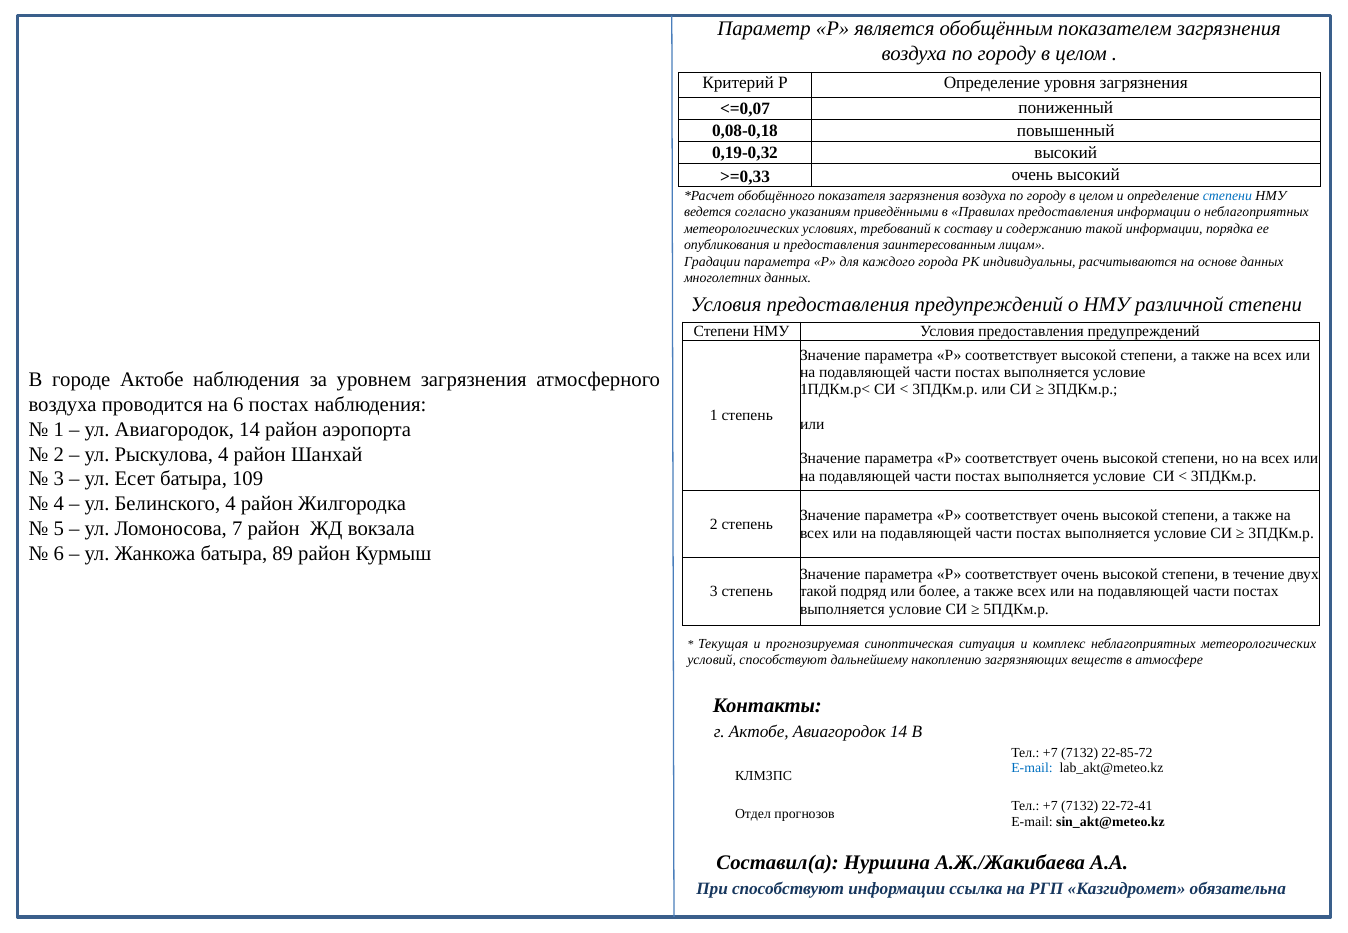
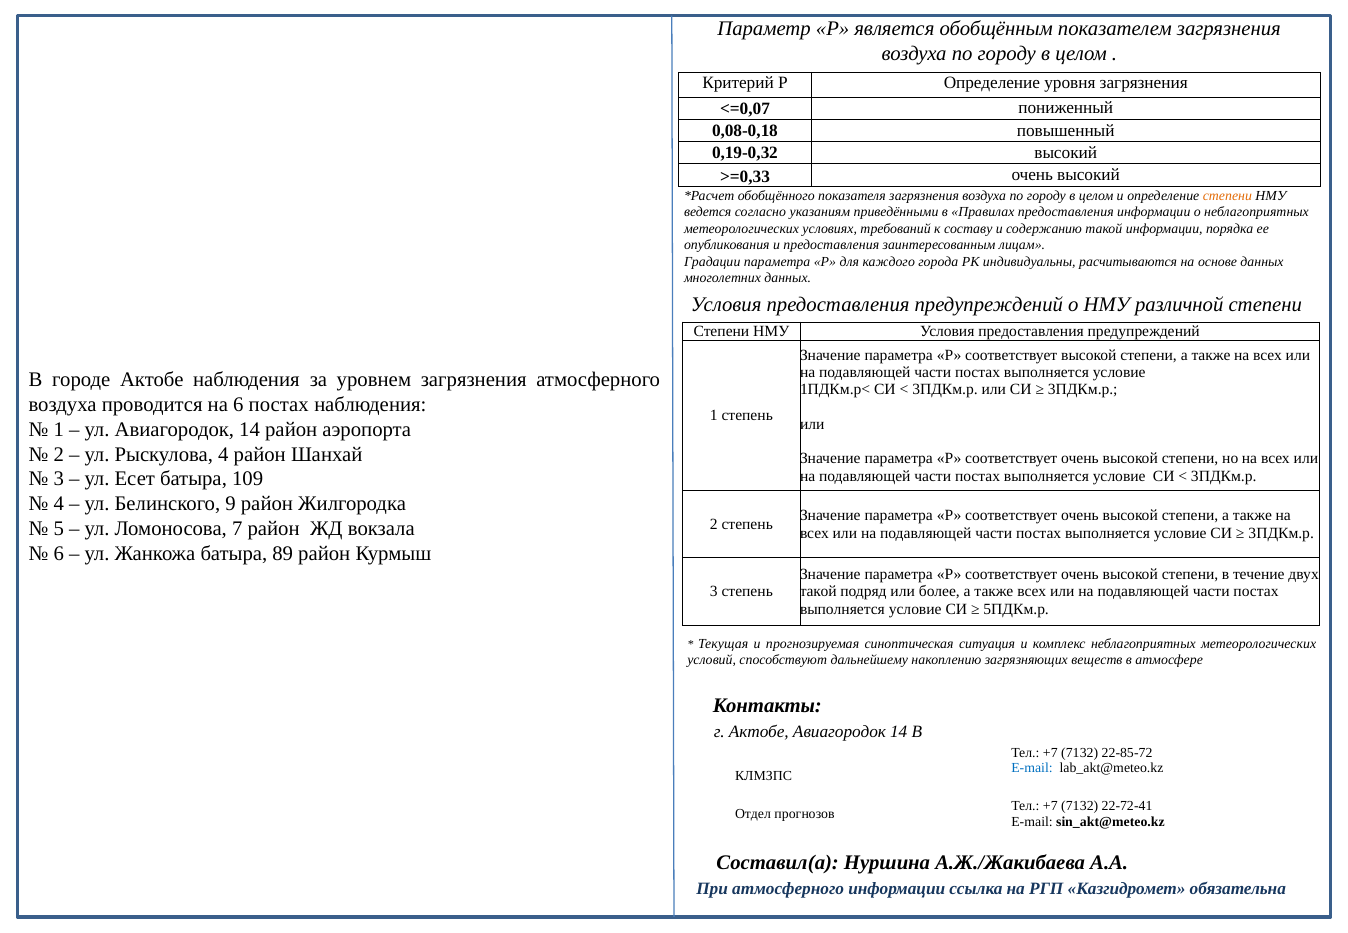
степени at (1227, 196) colour: blue -> orange
Белинского 4: 4 -> 9
При способствуют: способствуют -> атмосферного
